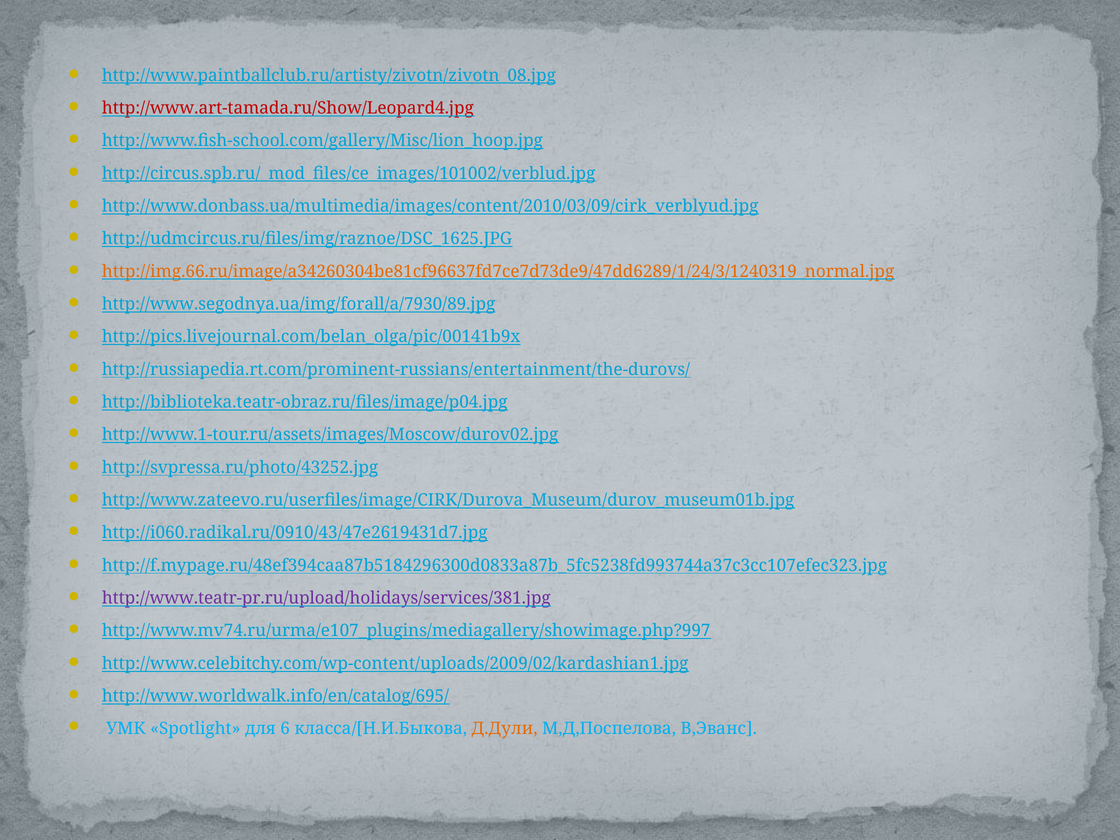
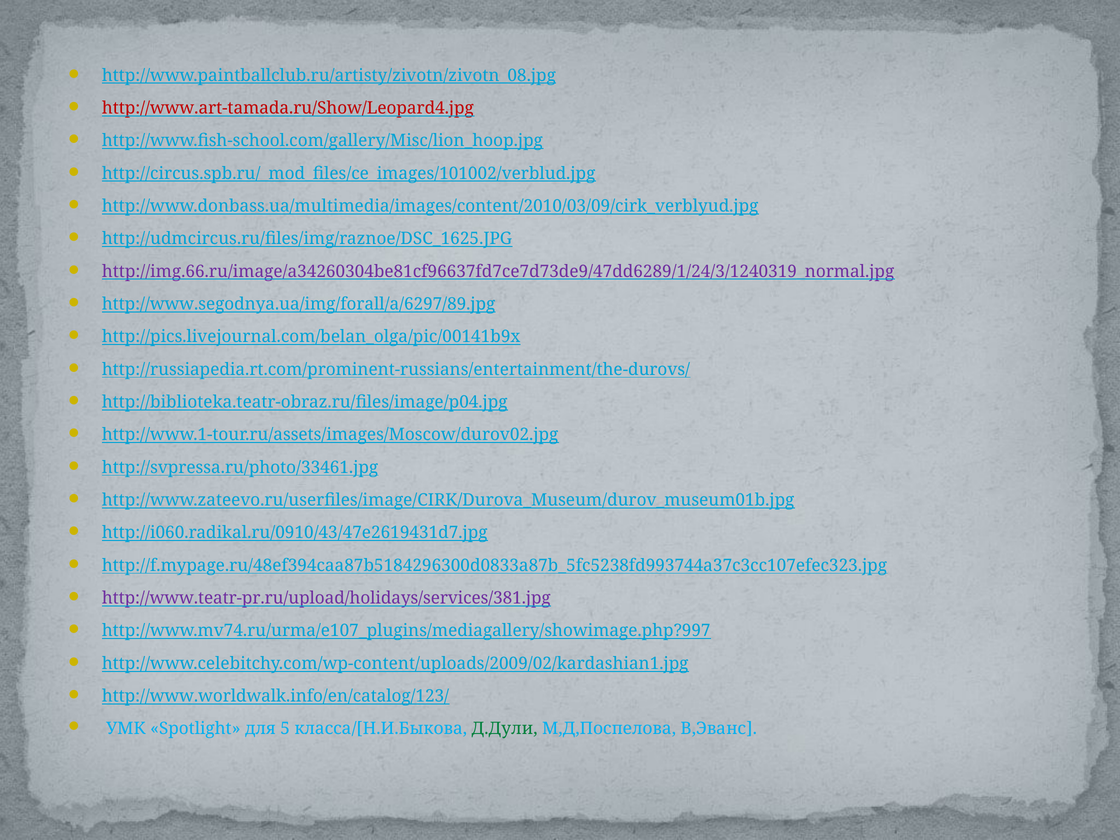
http://img.66.ru/image/a34260304be81cf96637fd7ce7d73de9/47dd6289/1/24/3/1240319_normal.jpg colour: orange -> purple
http://www.segodnya.ua/img/forall/a/7930/89.jpg: http://www.segodnya.ua/img/forall/a/7930/89.jpg -> http://www.segodnya.ua/img/forall/a/6297/89.jpg
http://svpressa.ru/photo/43252.jpg: http://svpressa.ru/photo/43252.jpg -> http://svpressa.ru/photo/33461.jpg
http://www.worldwalk.info/en/catalog/695/: http://www.worldwalk.info/en/catalog/695/ -> http://www.worldwalk.info/en/catalog/123/
6: 6 -> 5
Д.Дули colour: orange -> green
